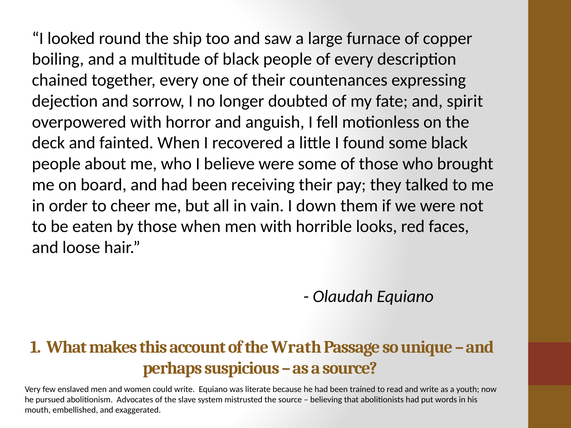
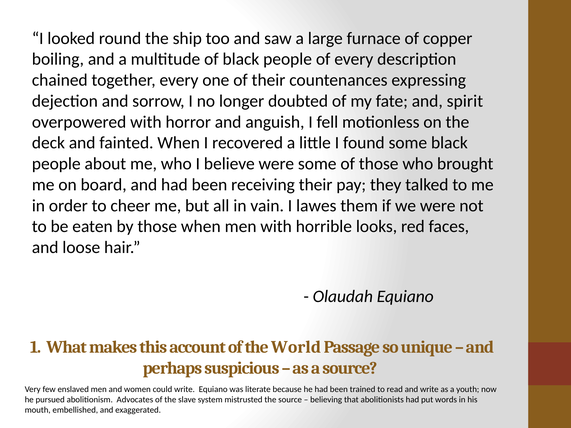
down: down -> lawes
Wrath: Wrath -> World
